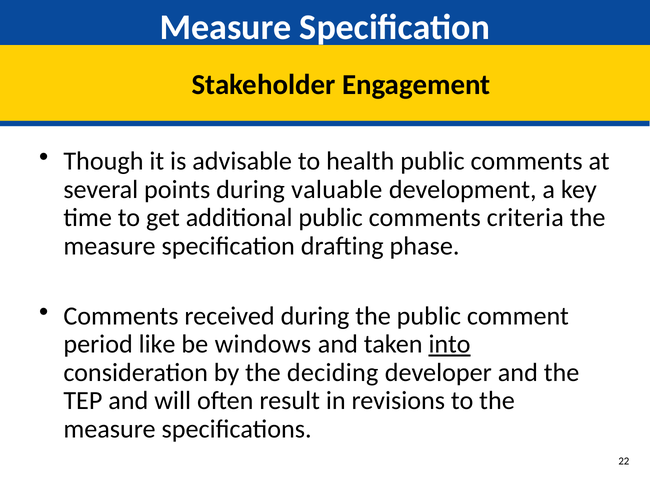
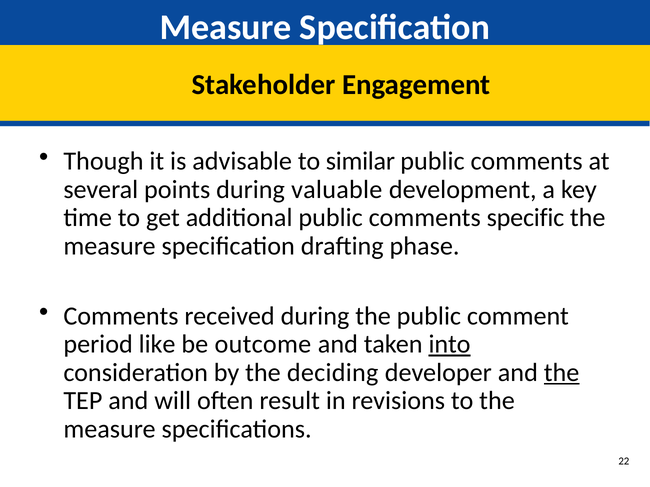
health: health -> similar
criteria: criteria -> specific
windows: windows -> outcome
the at (562, 373) underline: none -> present
